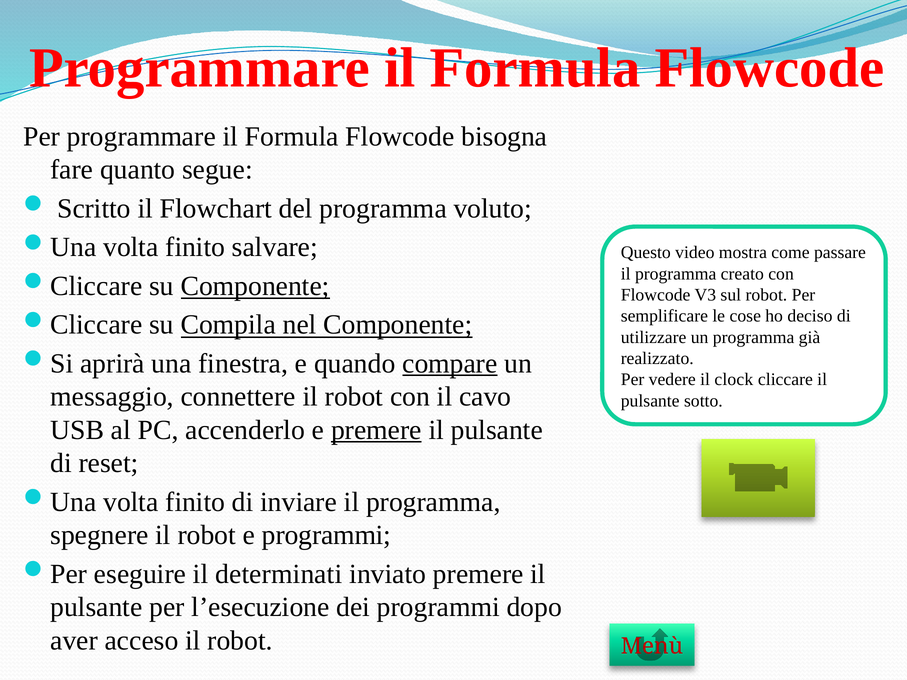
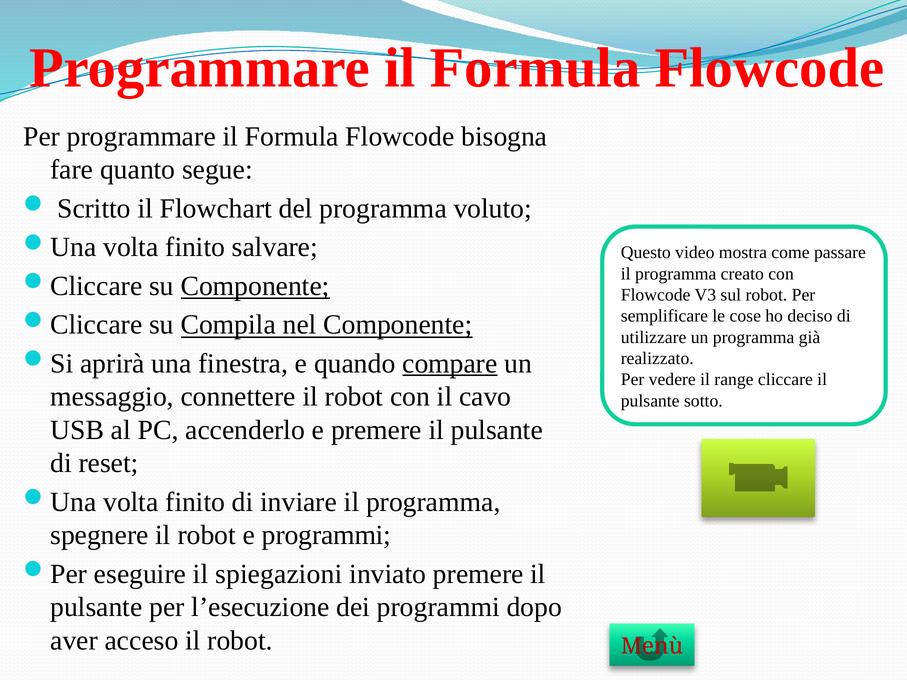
clock: clock -> range
premere at (376, 430) underline: present -> none
determinati: determinati -> spiegazioni
